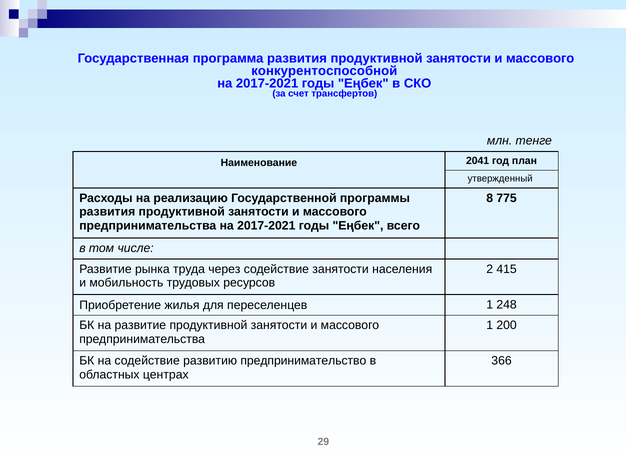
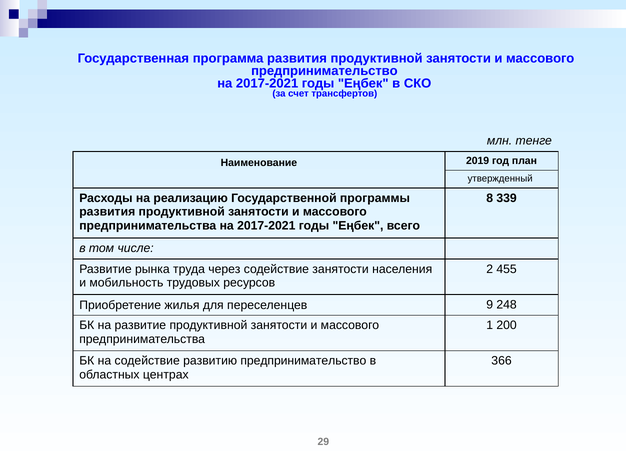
конкурентоспособной at (324, 71): конкурентоспособной -> предпринимательство
2041: 2041 -> 2019
775: 775 -> 339
415: 415 -> 455
переселенцев 1: 1 -> 9
